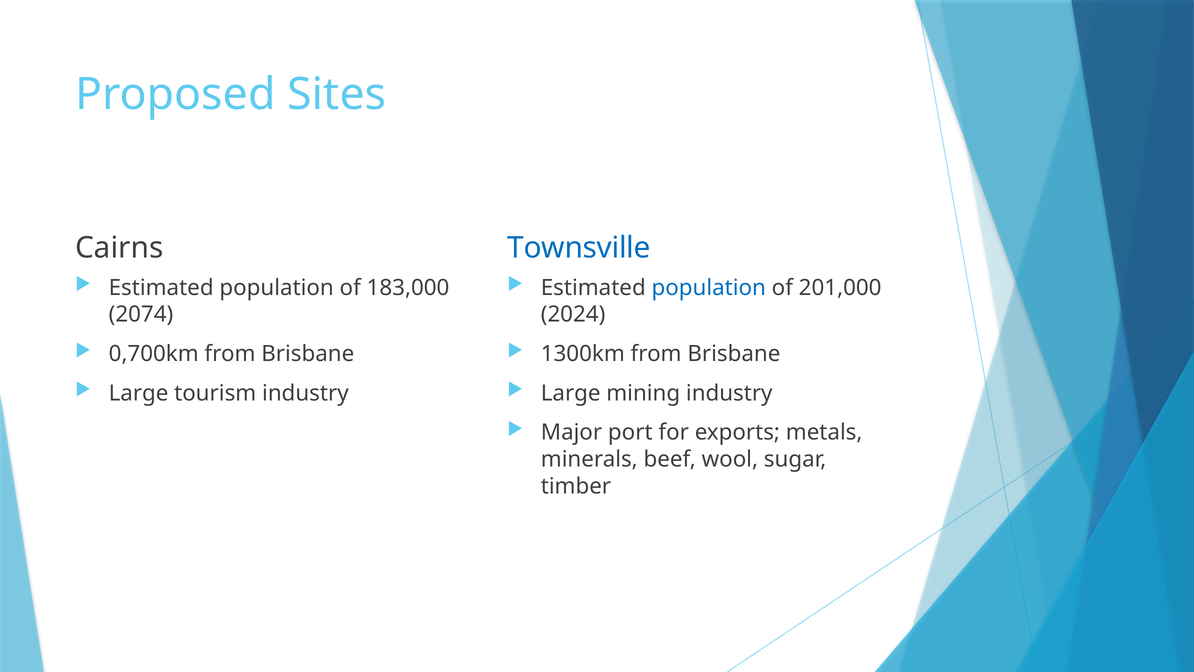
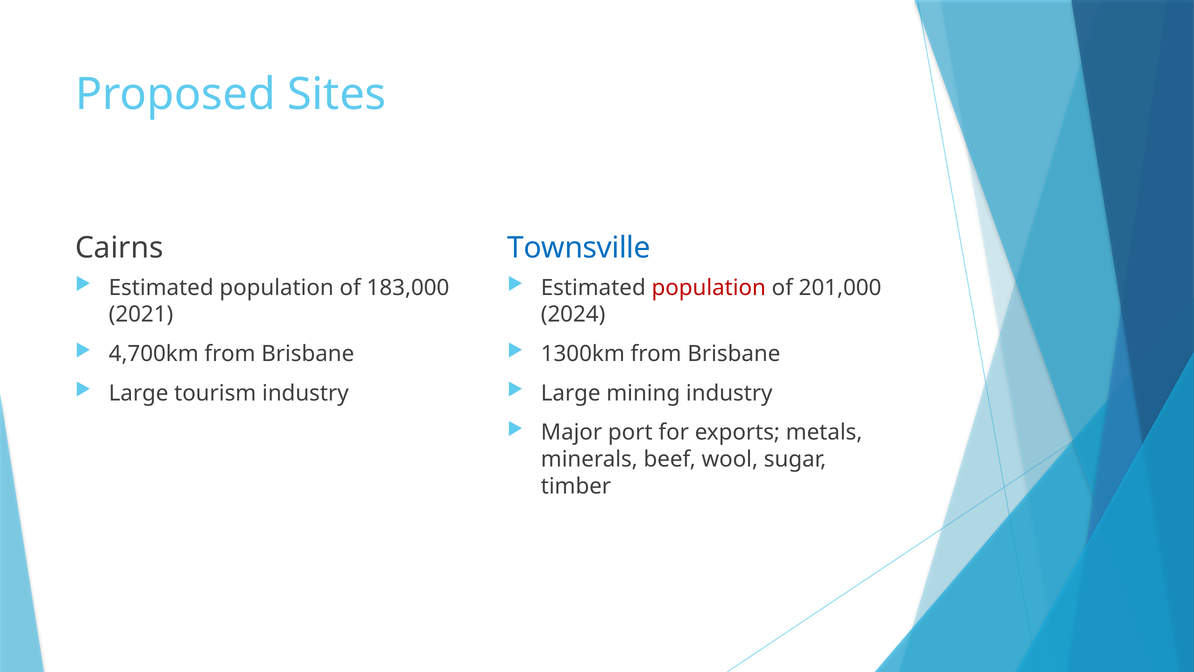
population at (709, 288) colour: blue -> red
2074: 2074 -> 2021
0,700km: 0,700km -> 4,700km
